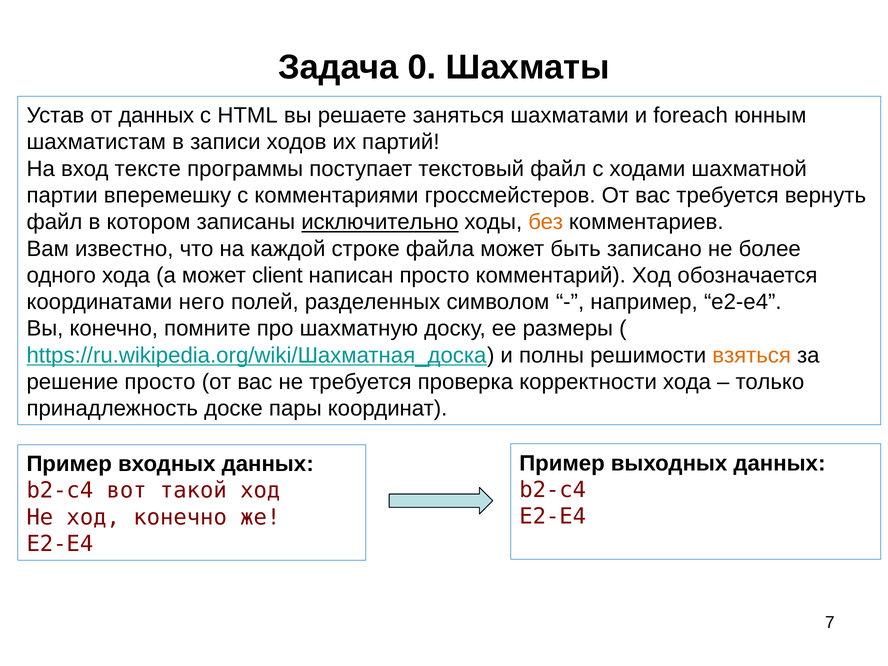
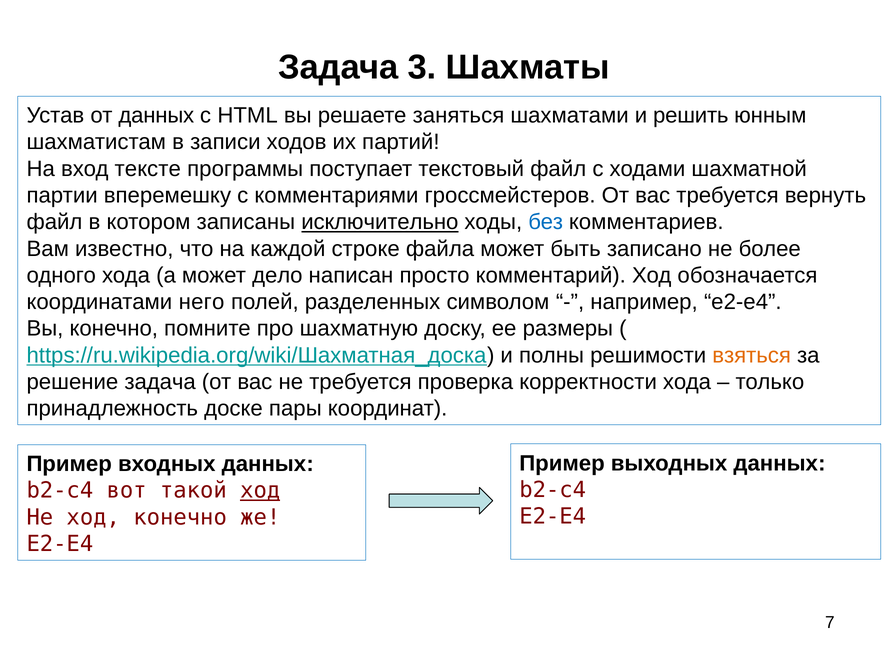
0: 0 -> 3
foreach: foreach -> решить
без colour: orange -> blue
client: client -> дело
решение просто: просто -> задача
ход at (260, 491) underline: none -> present
